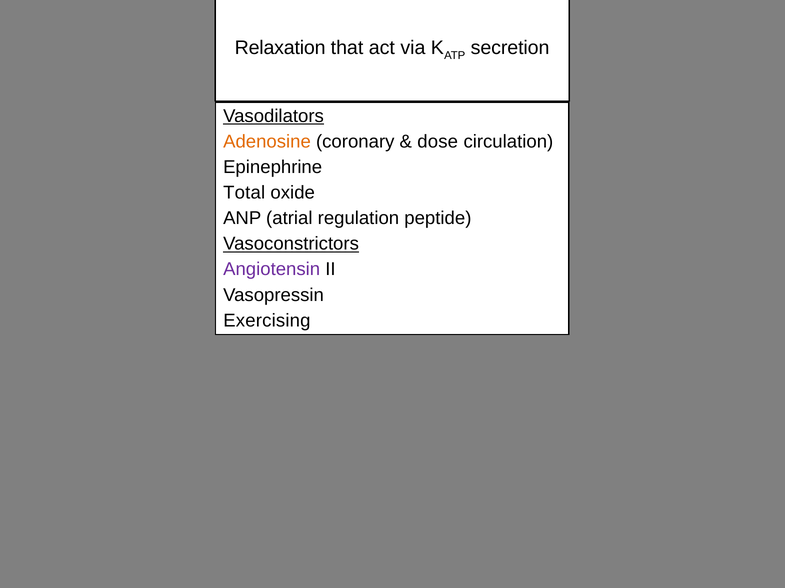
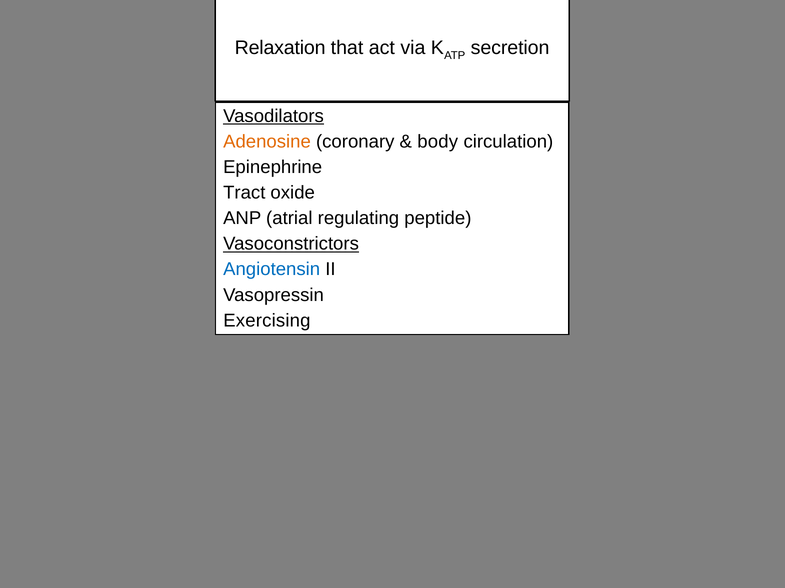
dose: dose -> body
Total: Total -> Tract
regulation: regulation -> regulating
Angiotensin colour: purple -> blue
